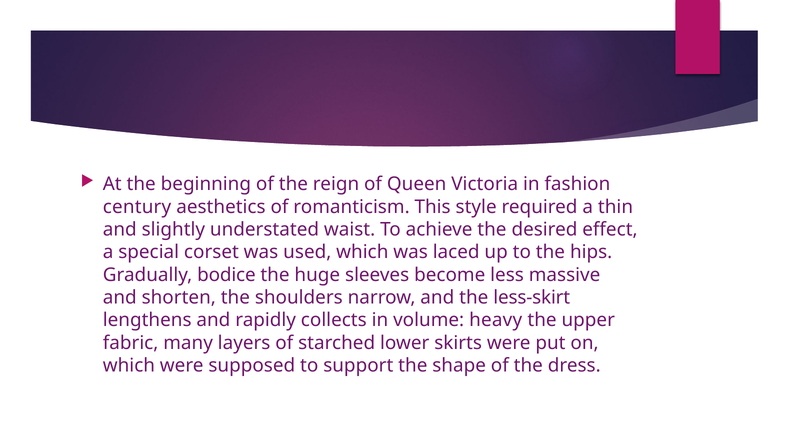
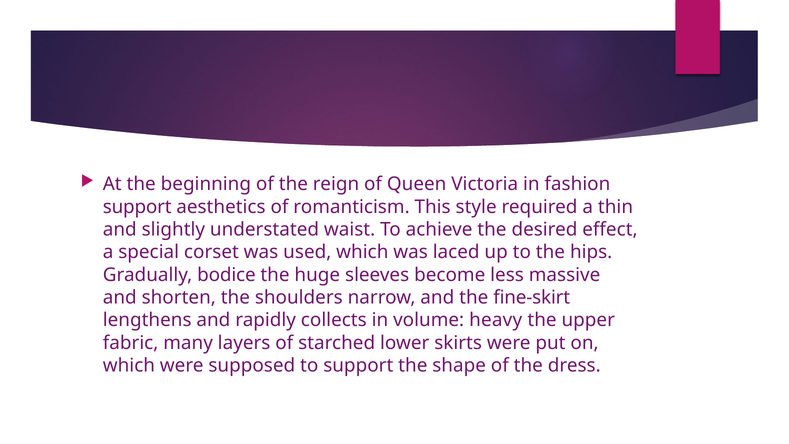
century at (137, 207): century -> support
less-skirt: less-skirt -> fine-skirt
